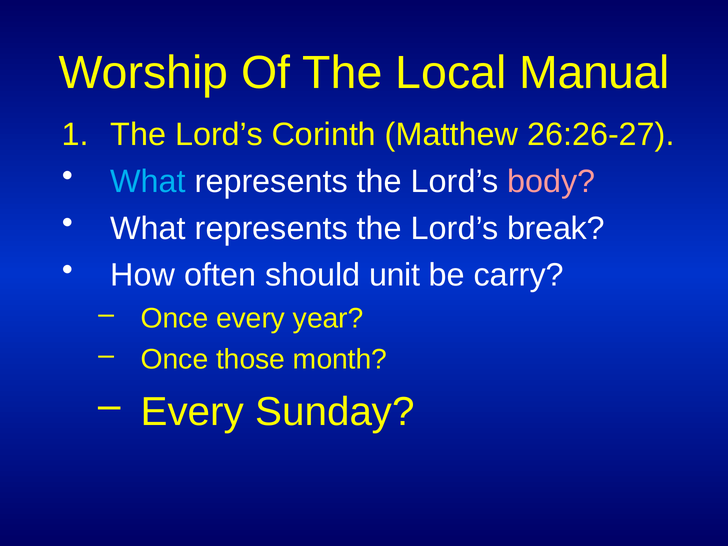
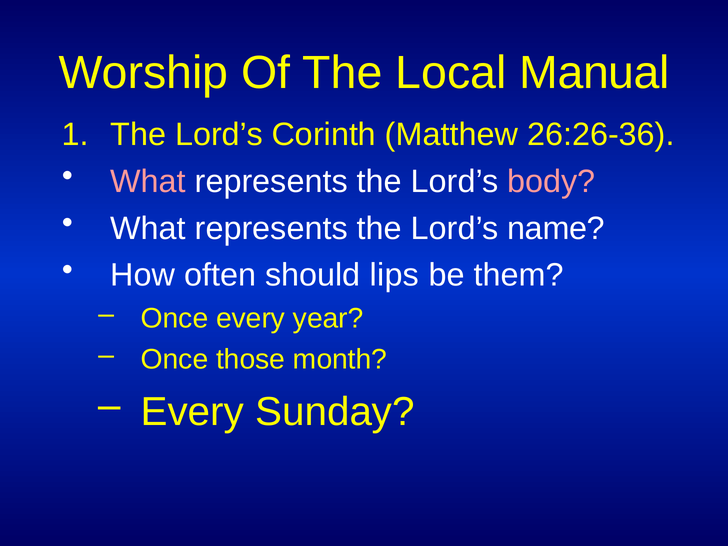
26:26-27: 26:26-27 -> 26:26-36
What at (148, 181) colour: light blue -> pink
break: break -> name
unit: unit -> lips
carry: carry -> them
